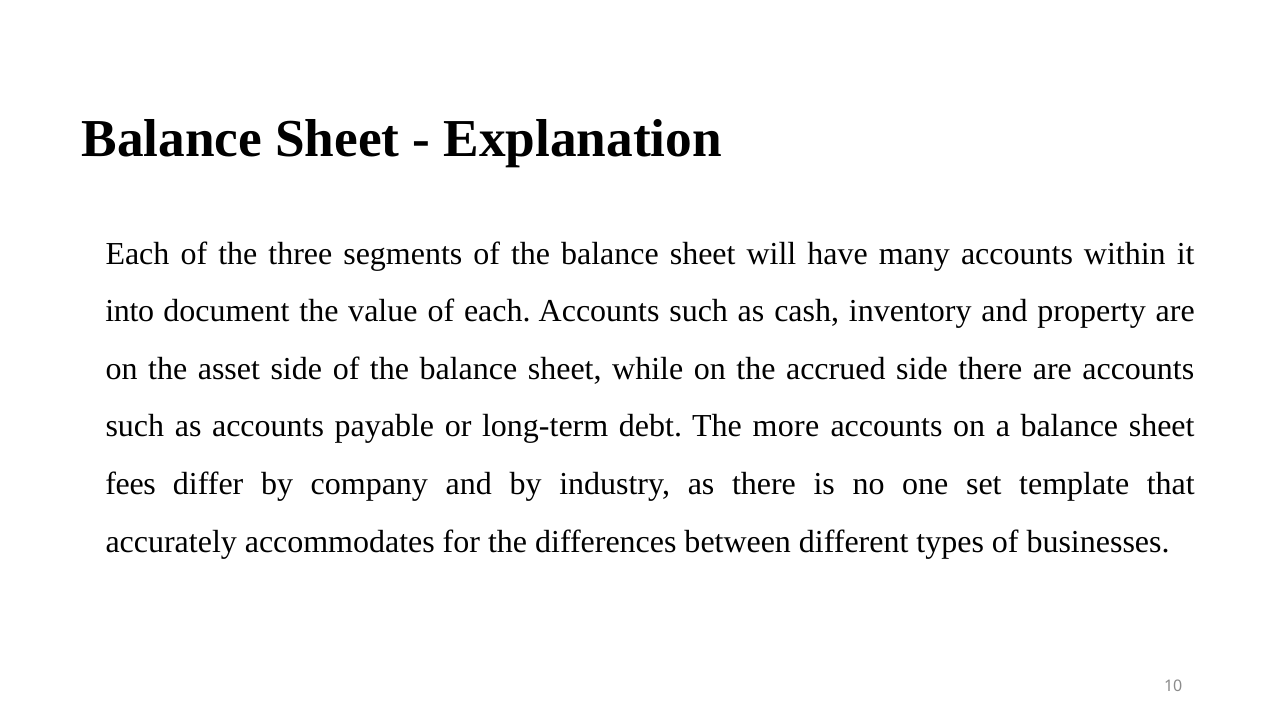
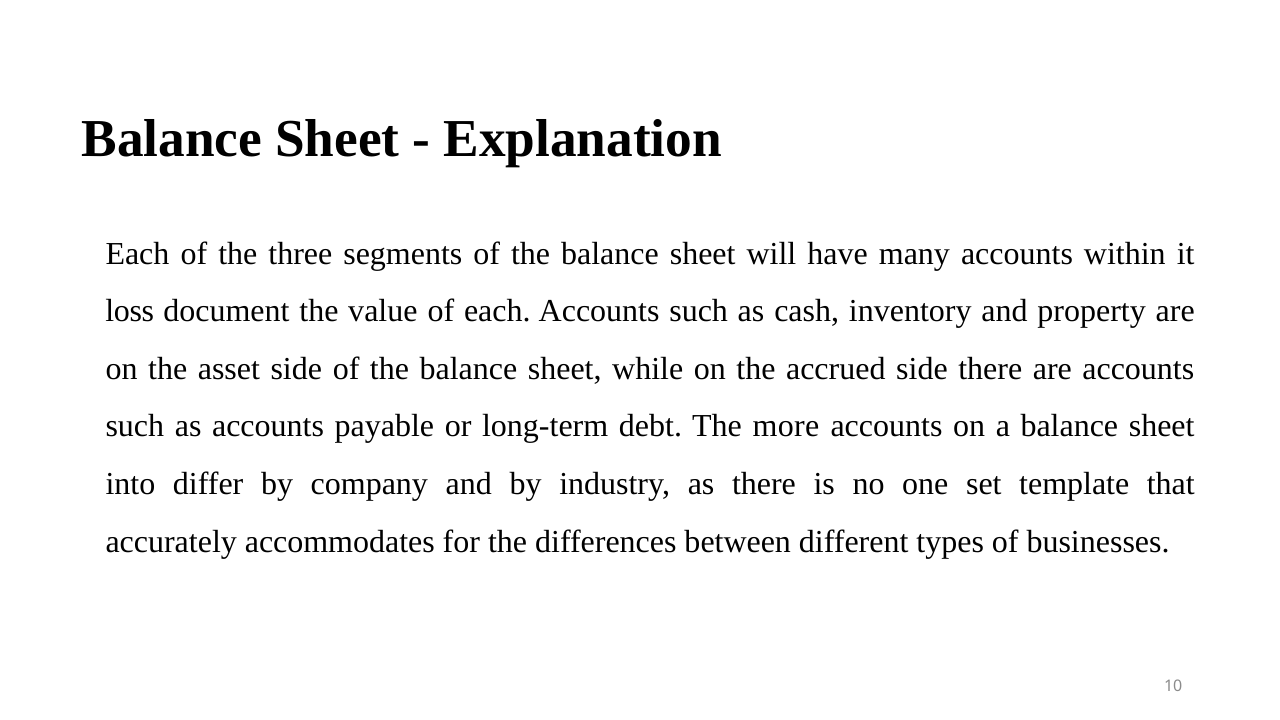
into: into -> loss
fees: fees -> into
